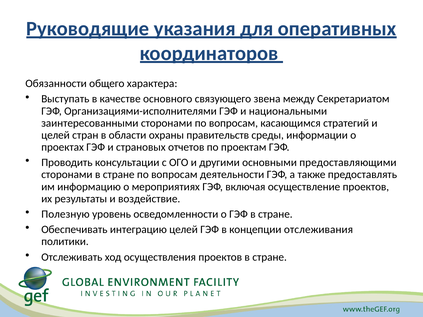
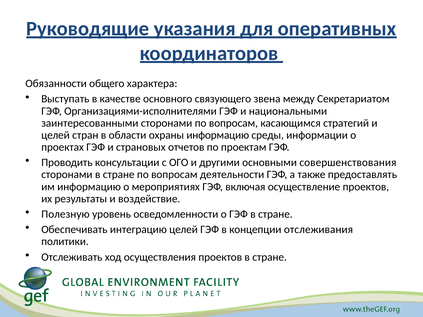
охраны правительств: правительств -> информацию
предоставляющими: предоставляющими -> совершенствования
